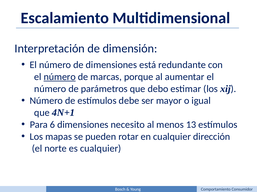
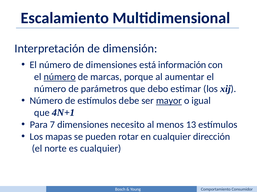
redundante: redundante -> información
mayor underline: none -> present
6: 6 -> 7
